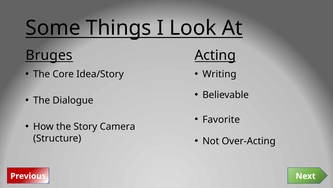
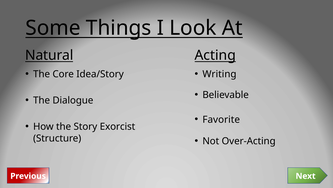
Bruges: Bruges -> Natural
Camera: Camera -> Exorcist
